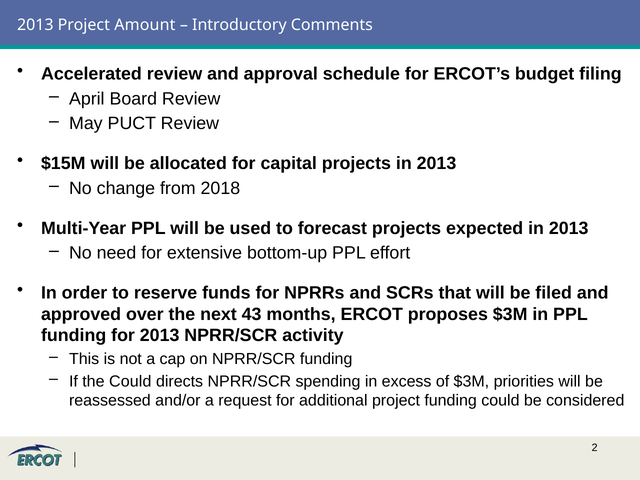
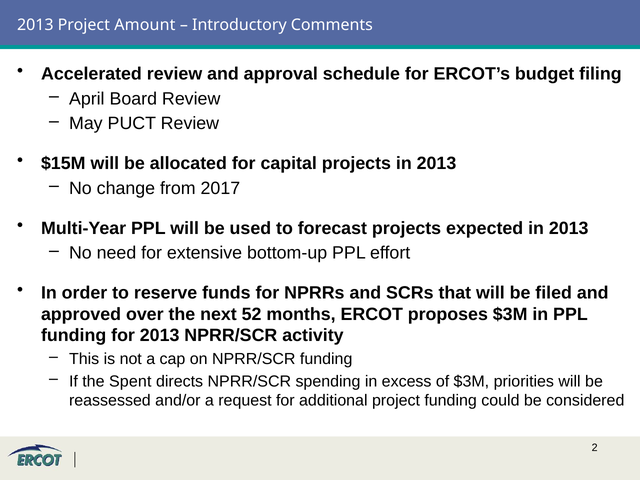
2018: 2018 -> 2017
43: 43 -> 52
the Could: Could -> Spent
